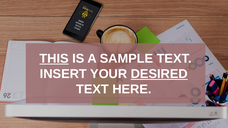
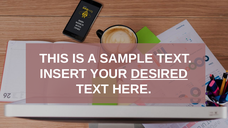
THIS underline: present -> none
